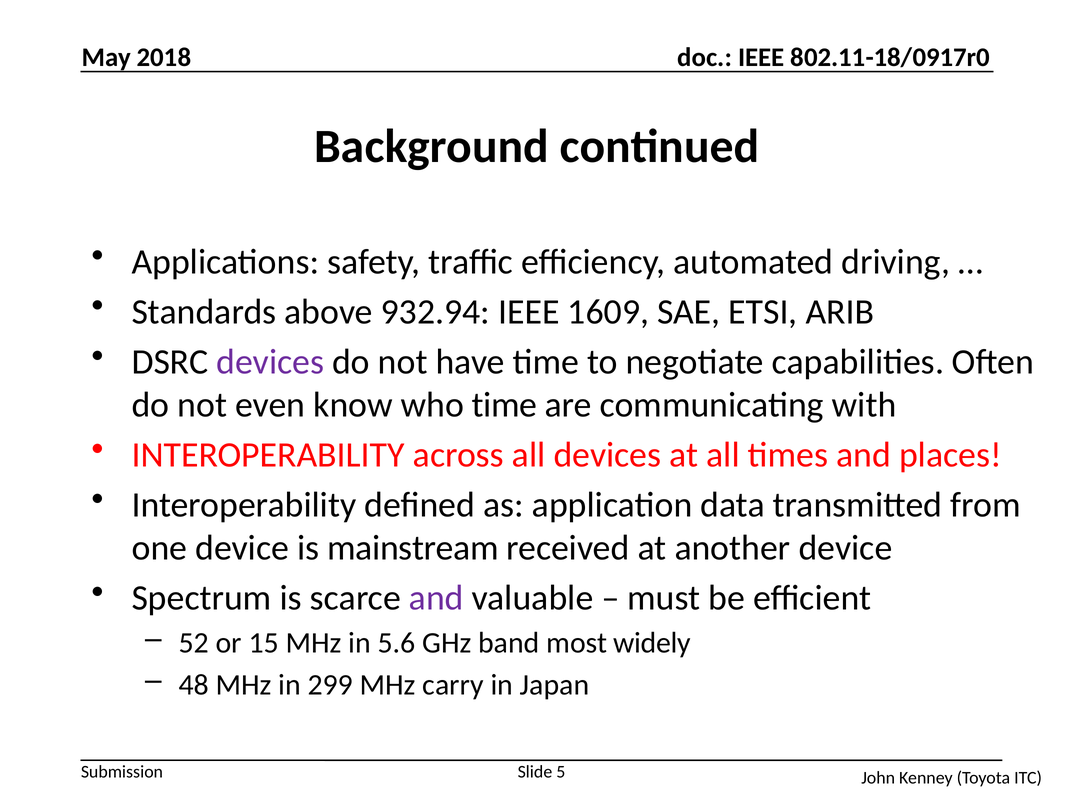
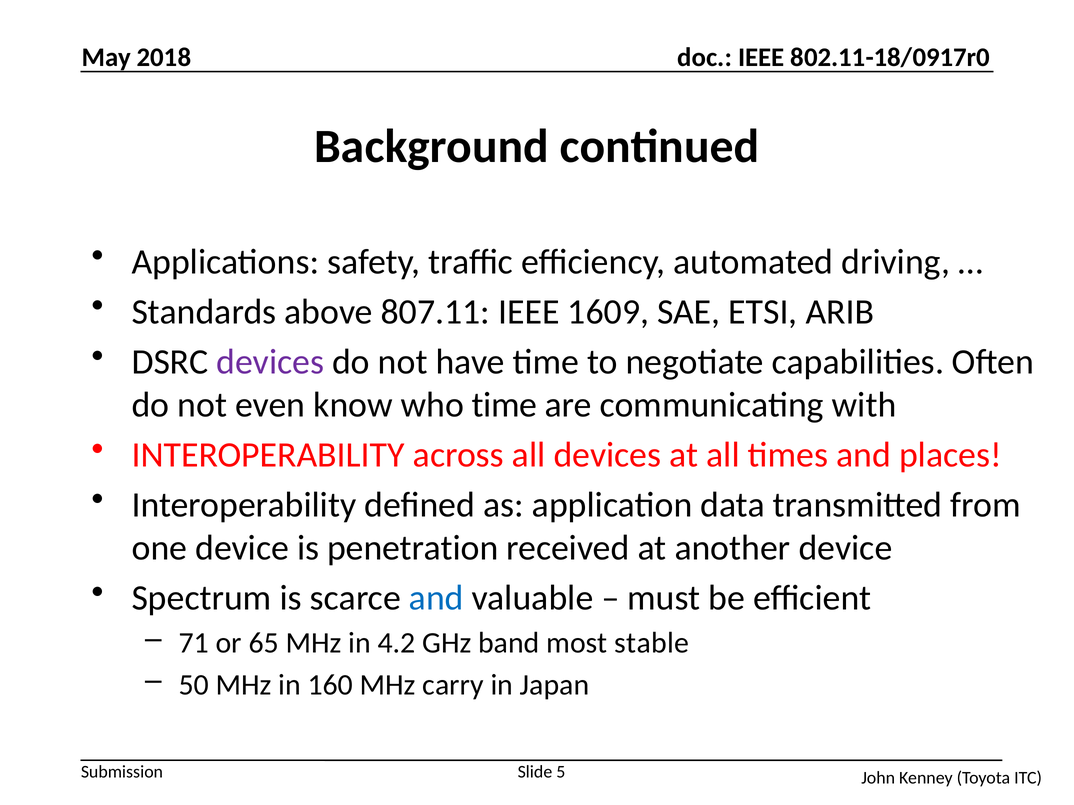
932.94: 932.94 -> 807.11
mainstream: mainstream -> penetration
and at (436, 599) colour: purple -> blue
52: 52 -> 71
15: 15 -> 65
5.6: 5.6 -> 4.2
widely: widely -> stable
48: 48 -> 50
299: 299 -> 160
